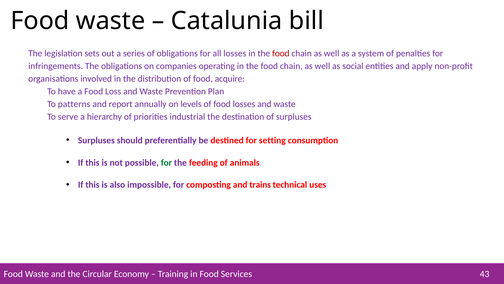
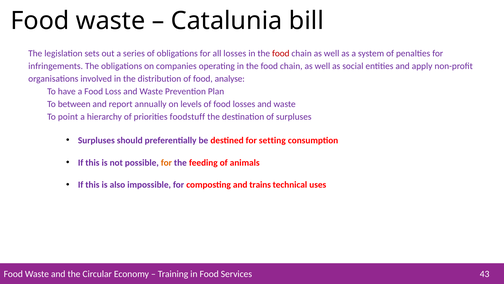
acquire: acquire -> analyse
patterns: patterns -> between
serve: serve -> point
industrial: industrial -> foodstuff
for at (166, 162) colour: green -> orange
